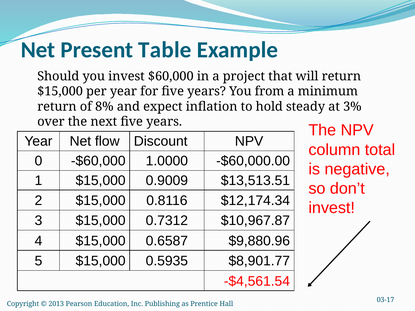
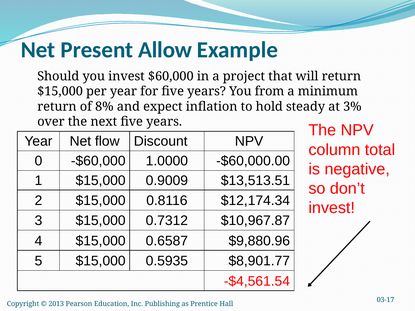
Table: Table -> Allow
